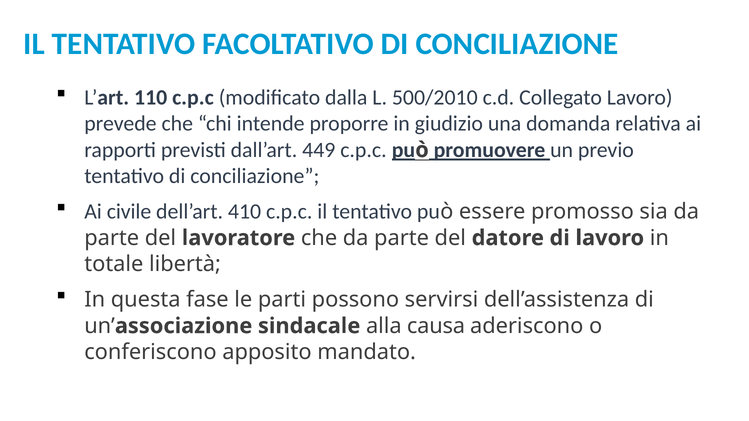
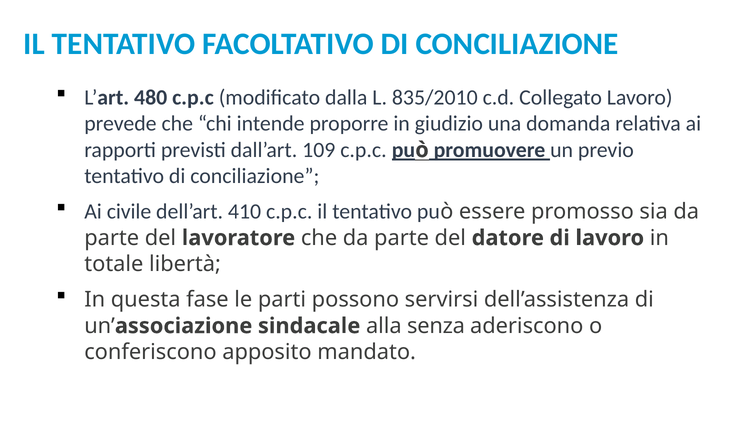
110: 110 -> 480
500/2010: 500/2010 -> 835/2010
449: 449 -> 109
causa: causa -> senza
